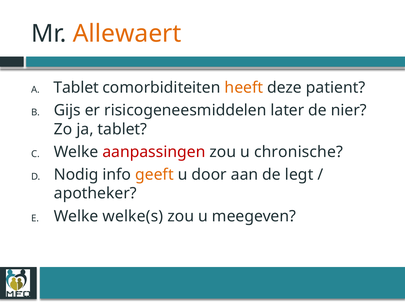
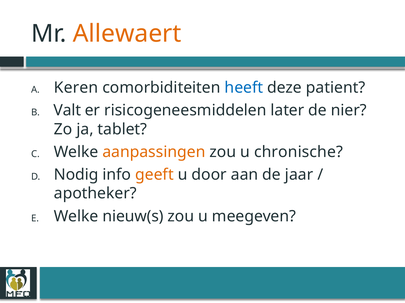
Tablet at (76, 88): Tablet -> Keren
heeft colour: orange -> blue
Gijs: Gijs -> Valt
aanpassingen colour: red -> orange
legt: legt -> jaar
welke(s: welke(s -> nieuw(s
